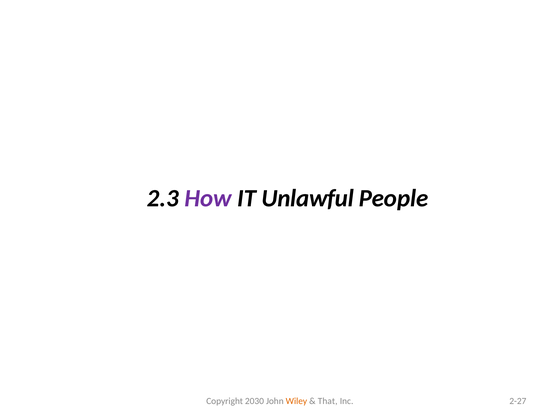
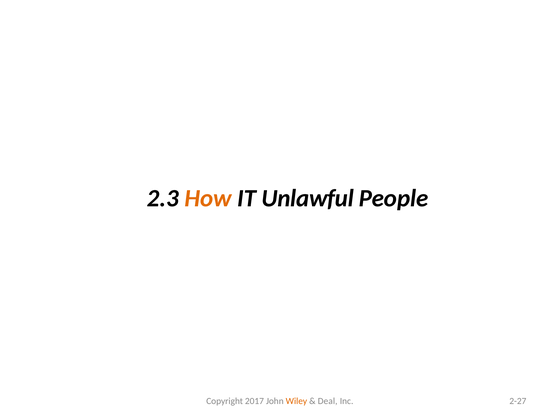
How colour: purple -> orange
2030: 2030 -> 2017
That: That -> Deal
